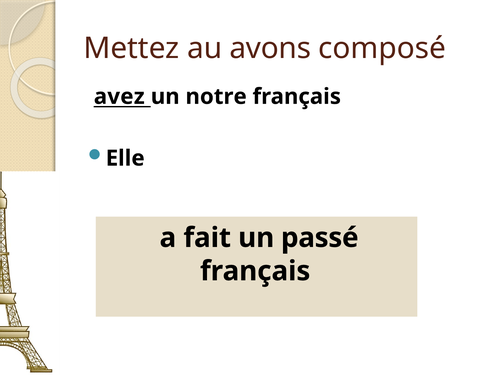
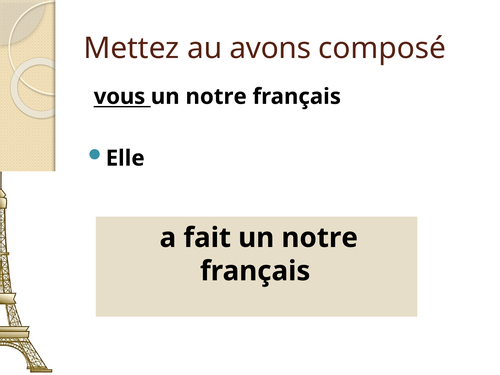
avez: avez -> vous
fait un passé: passé -> notre
